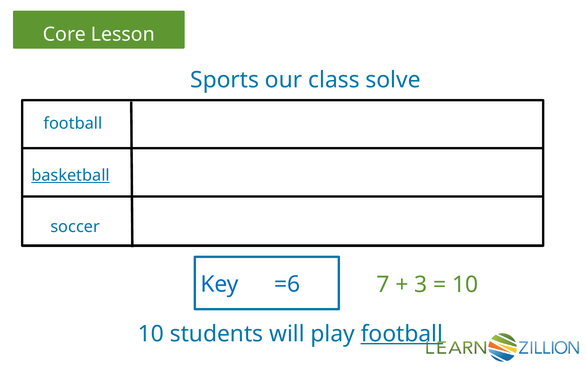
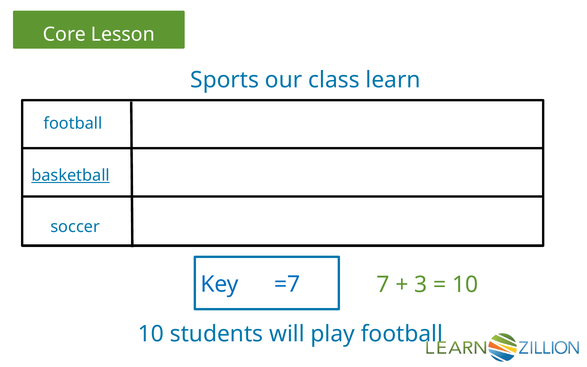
solve: solve -> learn
=6: =6 -> =7
football at (402, 334) underline: present -> none
